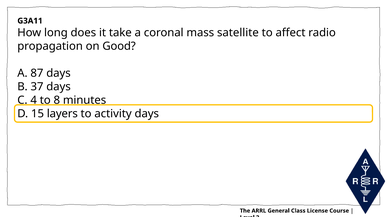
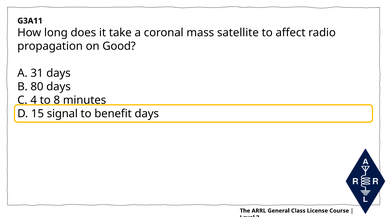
87: 87 -> 31
37: 37 -> 80
layers: layers -> signal
activity: activity -> benefit
